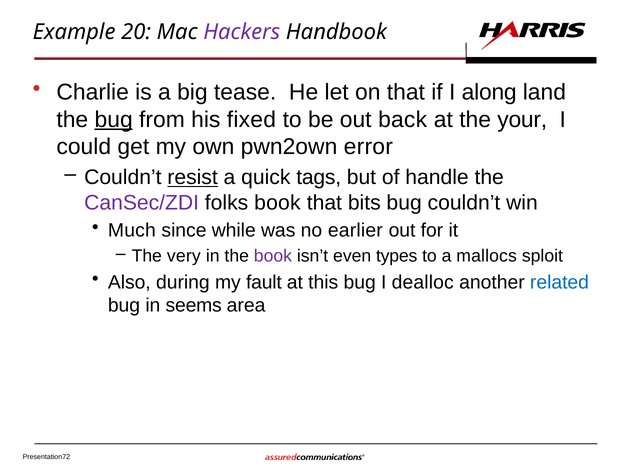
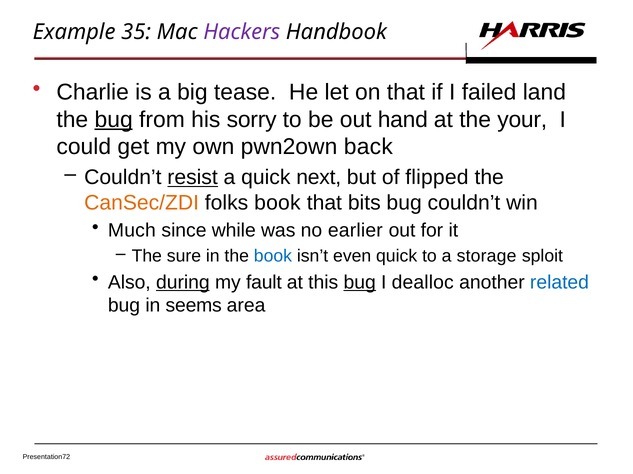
20: 20 -> 35
along: along -> failed
fixed: fixed -> sorry
back: back -> hand
error: error -> back
tags: tags -> next
handle: handle -> flipped
CanSec/ZDI colour: purple -> orange
very: very -> sure
book at (273, 256) colour: purple -> blue
even types: types -> quick
mallocs: mallocs -> storage
during underline: none -> present
bug at (360, 283) underline: none -> present
